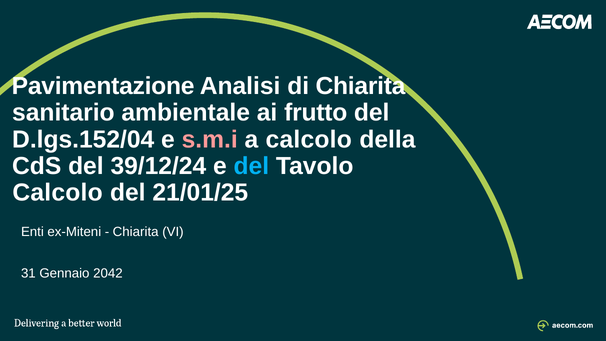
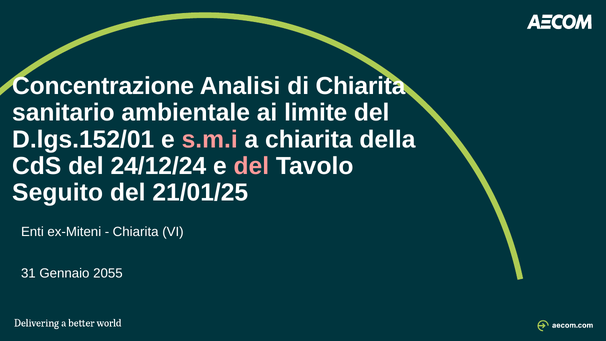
Pavimentazione: Pavimentazione -> Concentrazione
frutto: frutto -> limite
D.lgs.152/04: D.lgs.152/04 -> D.lgs.152/01
a calcolo: calcolo -> chiarita
39/12/24: 39/12/24 -> 24/12/24
del at (251, 166) colour: light blue -> pink
Calcolo at (58, 193): Calcolo -> Seguito
2042: 2042 -> 2055
